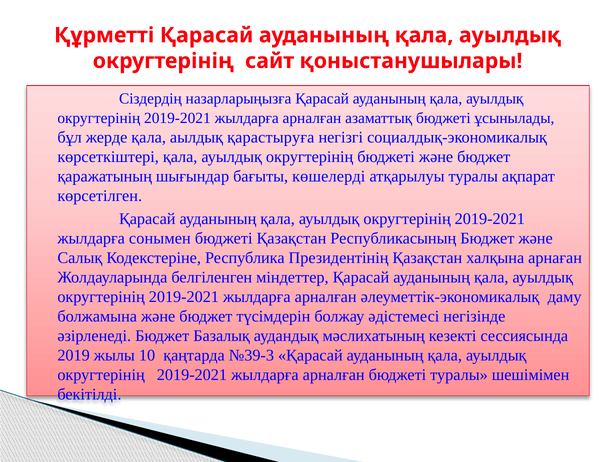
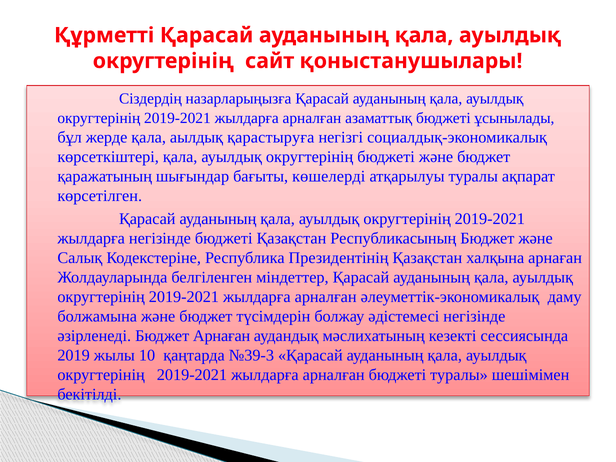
жылдарға сонымен: сонымен -> негізінде
Бюджет Базалық: Базалық -> Арнаған
